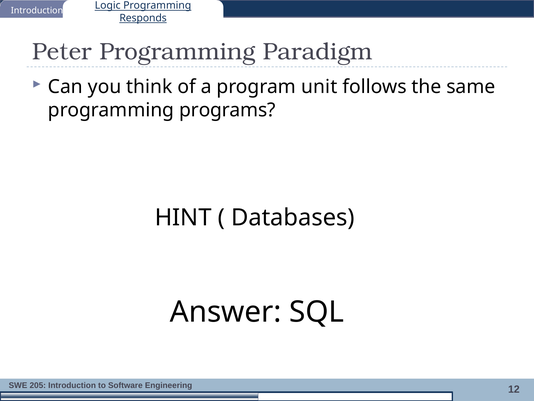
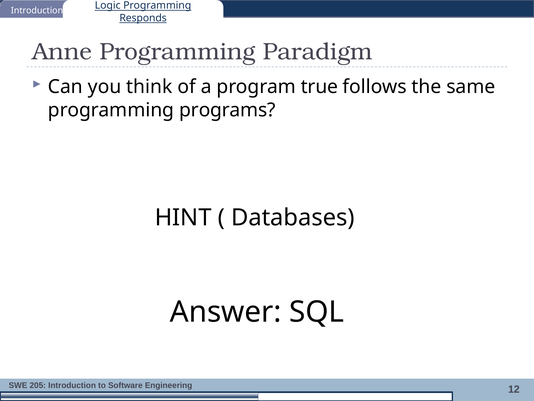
Peter: Peter -> Anne
unit: unit -> true
